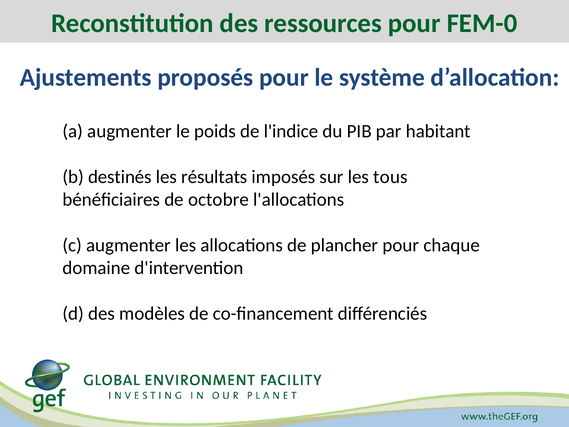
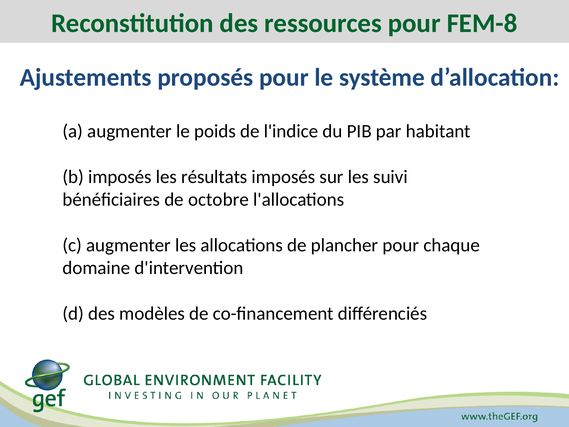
FEM-0: FEM-0 -> FEM-8
b destinés: destinés -> imposés
tous: tous -> suivi
